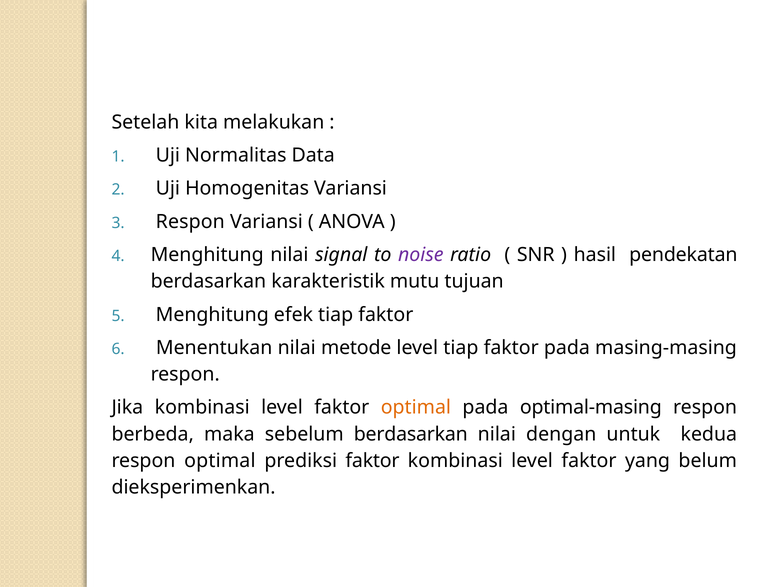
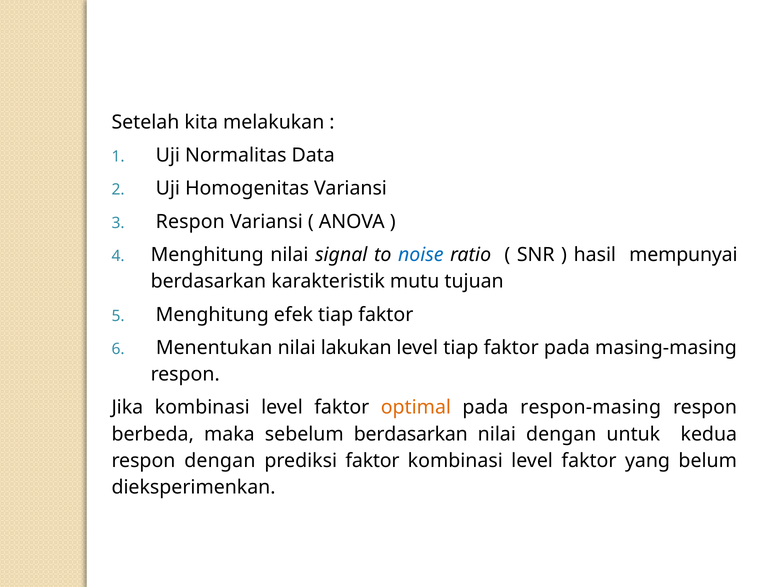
noise colour: purple -> blue
pendekatan: pendekatan -> mempunyai
metode: metode -> lakukan
optimal-masing: optimal-masing -> respon-masing
respon optimal: optimal -> dengan
